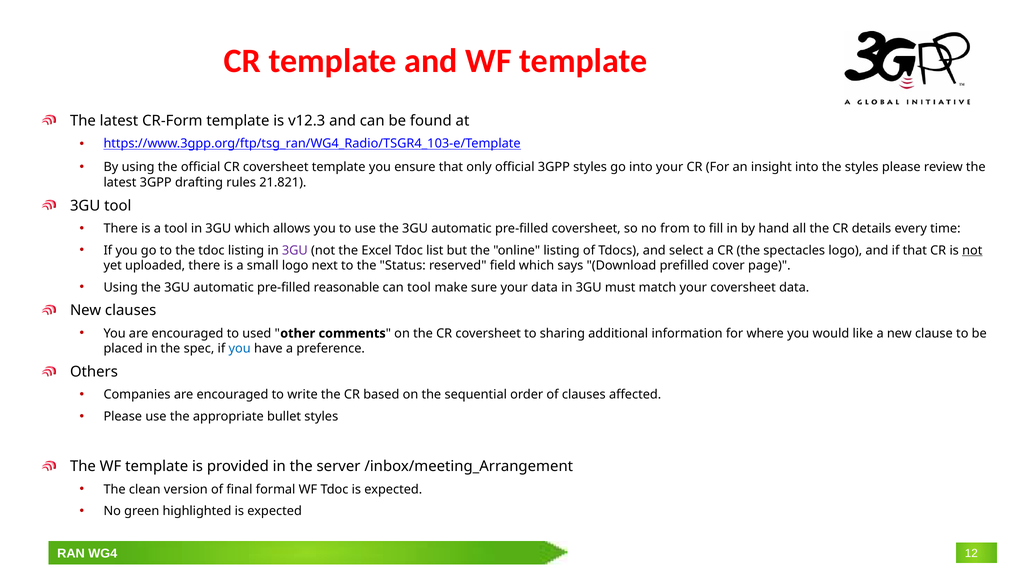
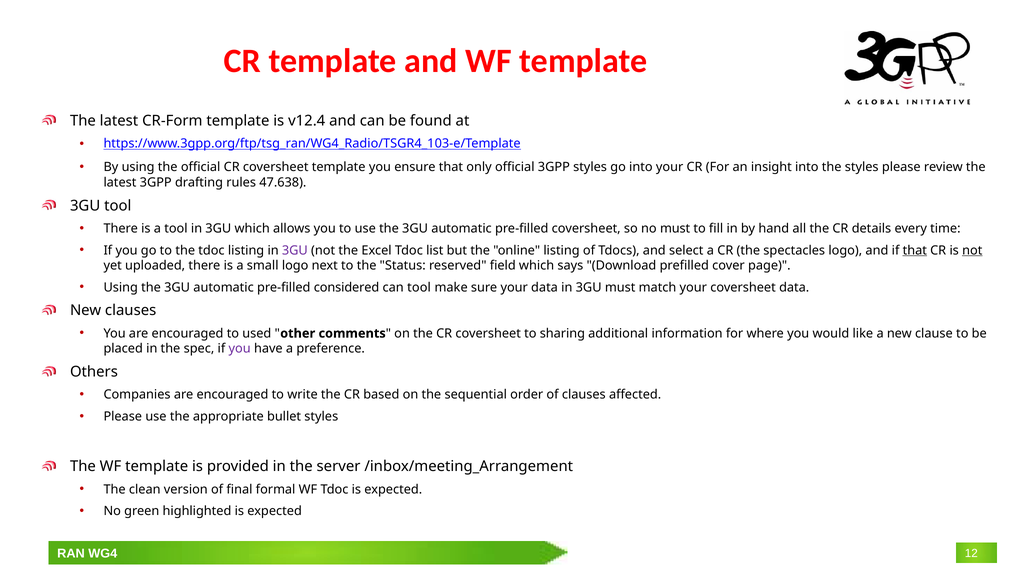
v12.3: v12.3 -> v12.4
21.821: 21.821 -> 47.638
no from: from -> must
that at (915, 250) underline: none -> present
reasonable: reasonable -> considered
you at (240, 348) colour: blue -> purple
